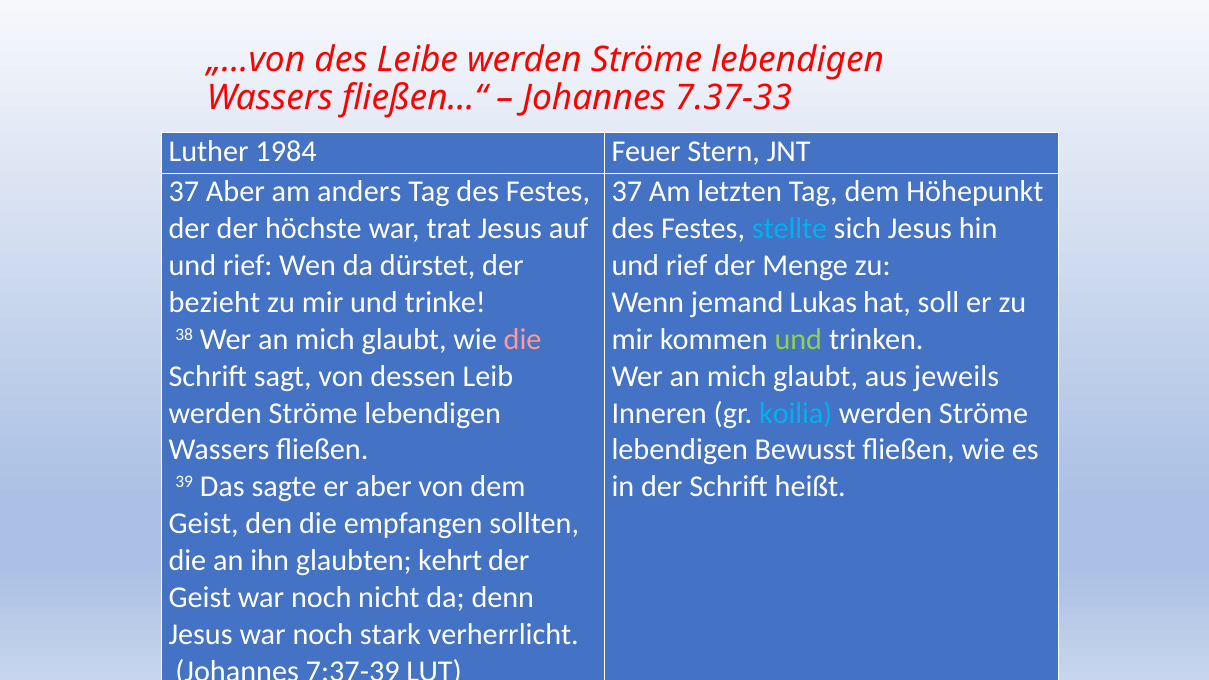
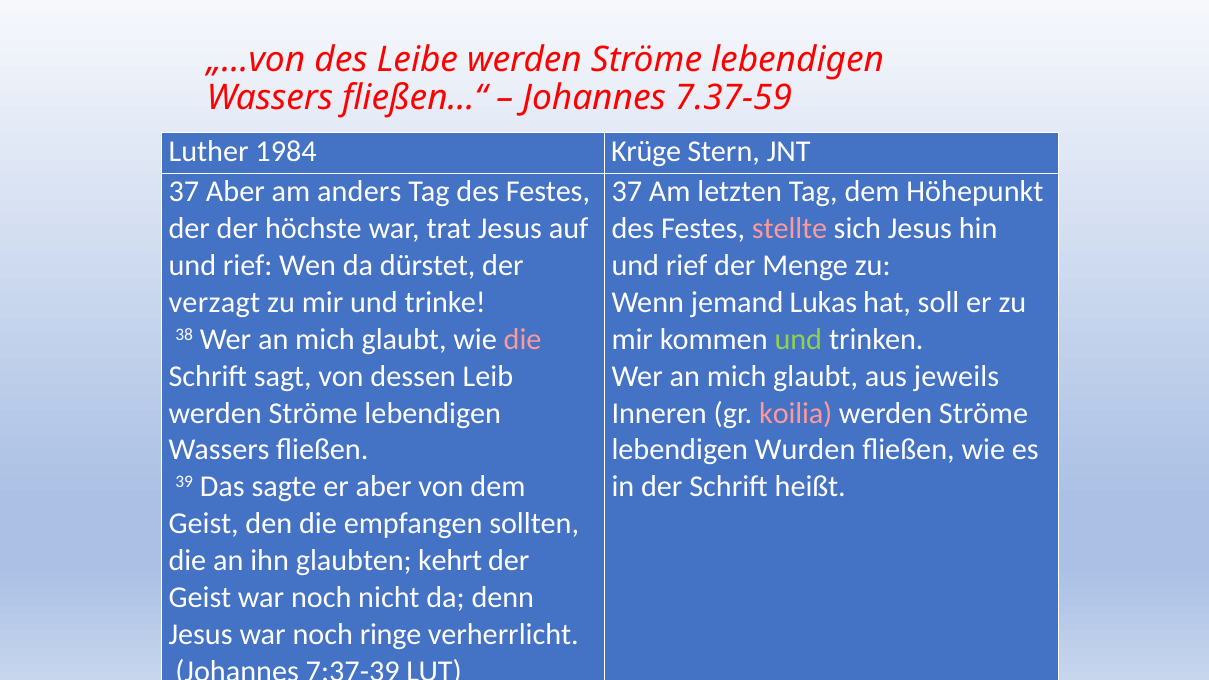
7.37-33: 7.37-33 -> 7.37-59
Feuer: Feuer -> Krüge
stellte colour: light blue -> pink
bezieht: bezieht -> verzagt
koilia colour: light blue -> pink
Bewusst: Bewusst -> Wurden
stark: stark -> ringe
